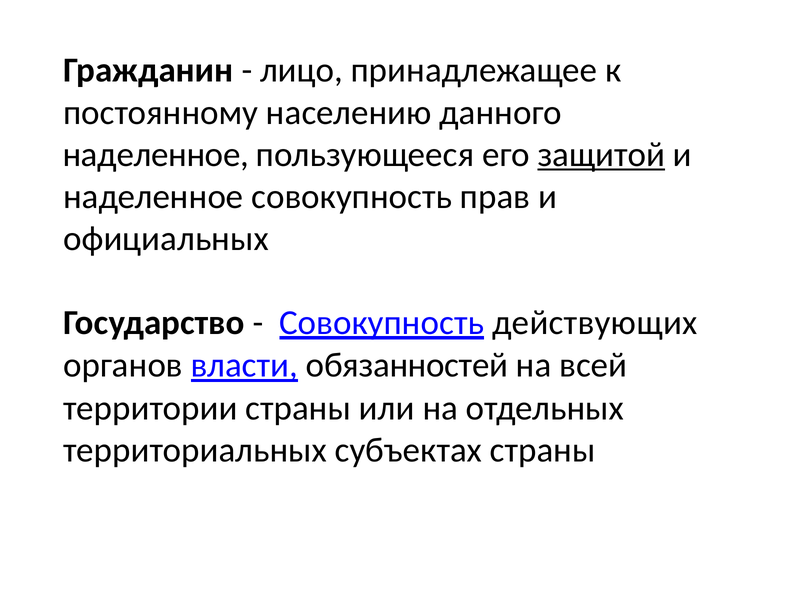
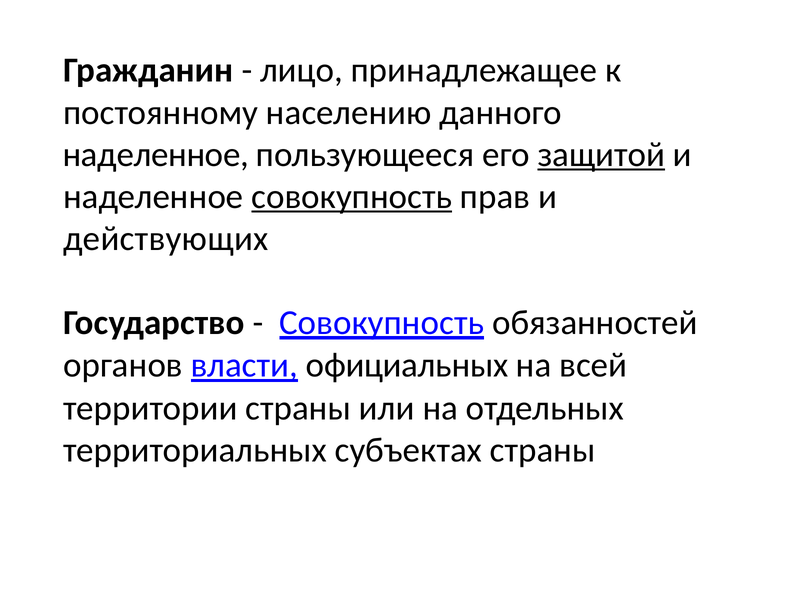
совокупность at (352, 197) underline: none -> present
официальных: официальных -> действующих
действующих: действующих -> обязанностей
обязанностей: обязанностей -> официальных
